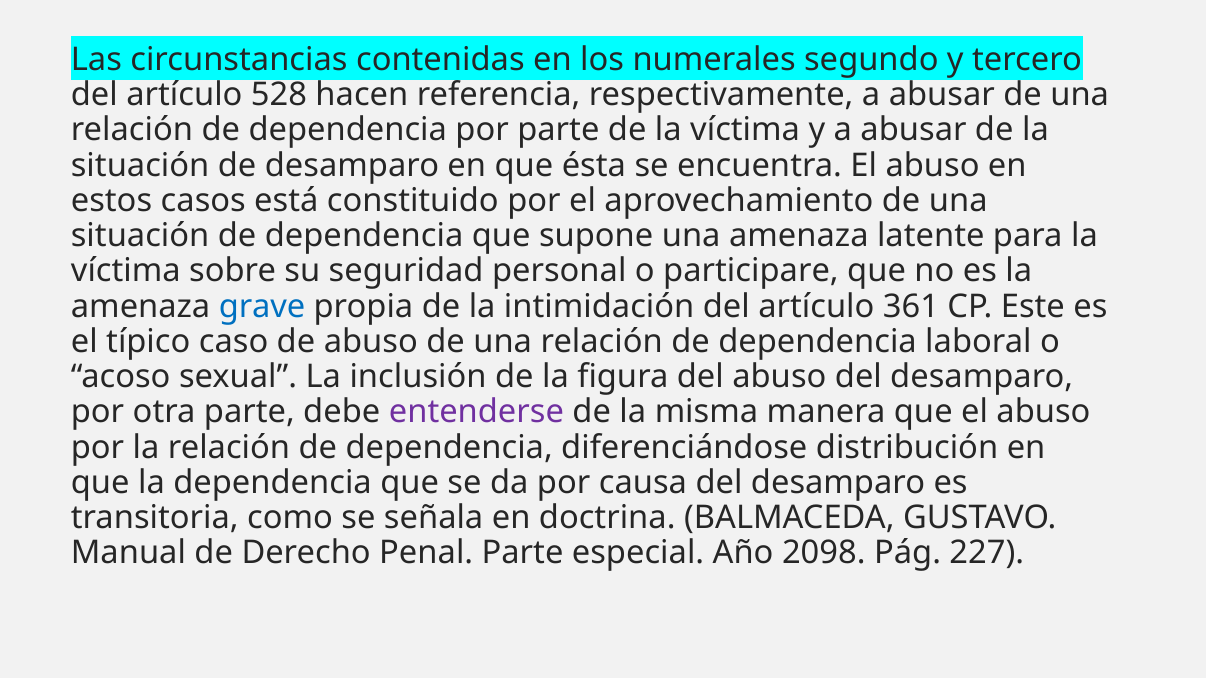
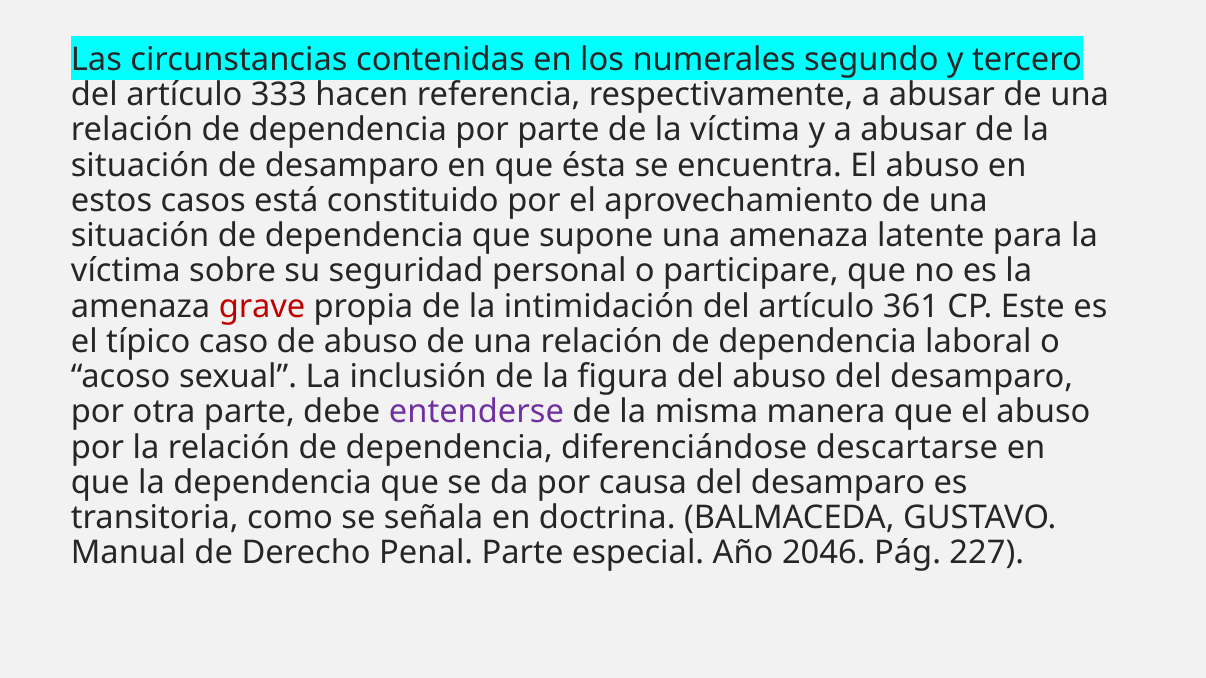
528: 528 -> 333
grave colour: blue -> red
distribución: distribución -> descartarse
2098: 2098 -> 2046
